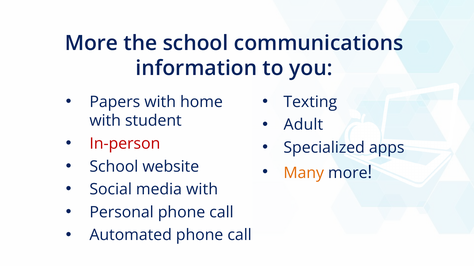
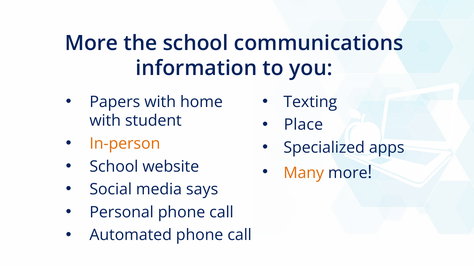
Adult: Adult -> Place
In-person colour: red -> orange
media with: with -> says
